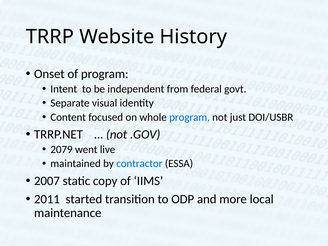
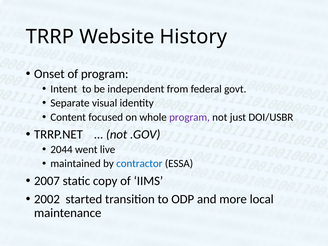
program at (190, 117) colour: blue -> purple
2079: 2079 -> 2044
2011: 2011 -> 2002
